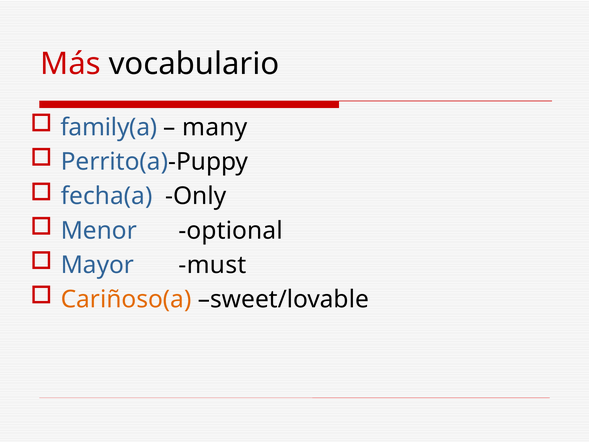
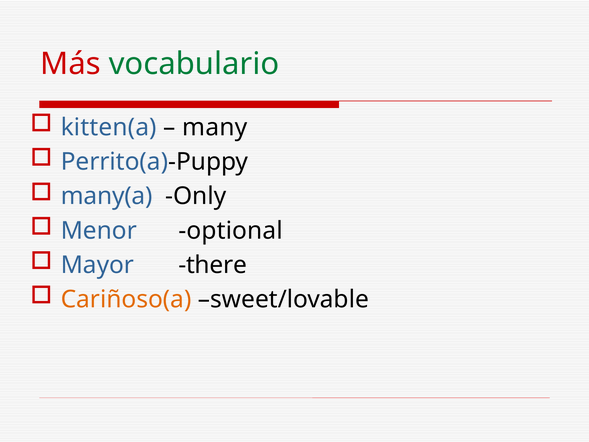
vocabulario colour: black -> green
family(a: family(a -> kitten(a
fecha(a: fecha(a -> many(a
must: must -> there
